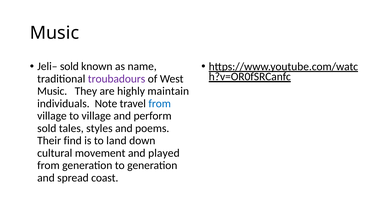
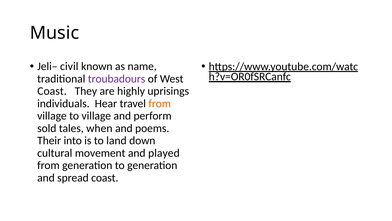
Jeli– sold: sold -> civil
Music at (52, 91): Music -> Coast
maintain: maintain -> uprisings
Note: Note -> Hear
from at (160, 103) colour: blue -> orange
styles: styles -> when
find: find -> into
